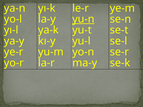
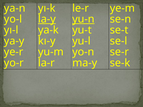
la-y underline: none -> present
